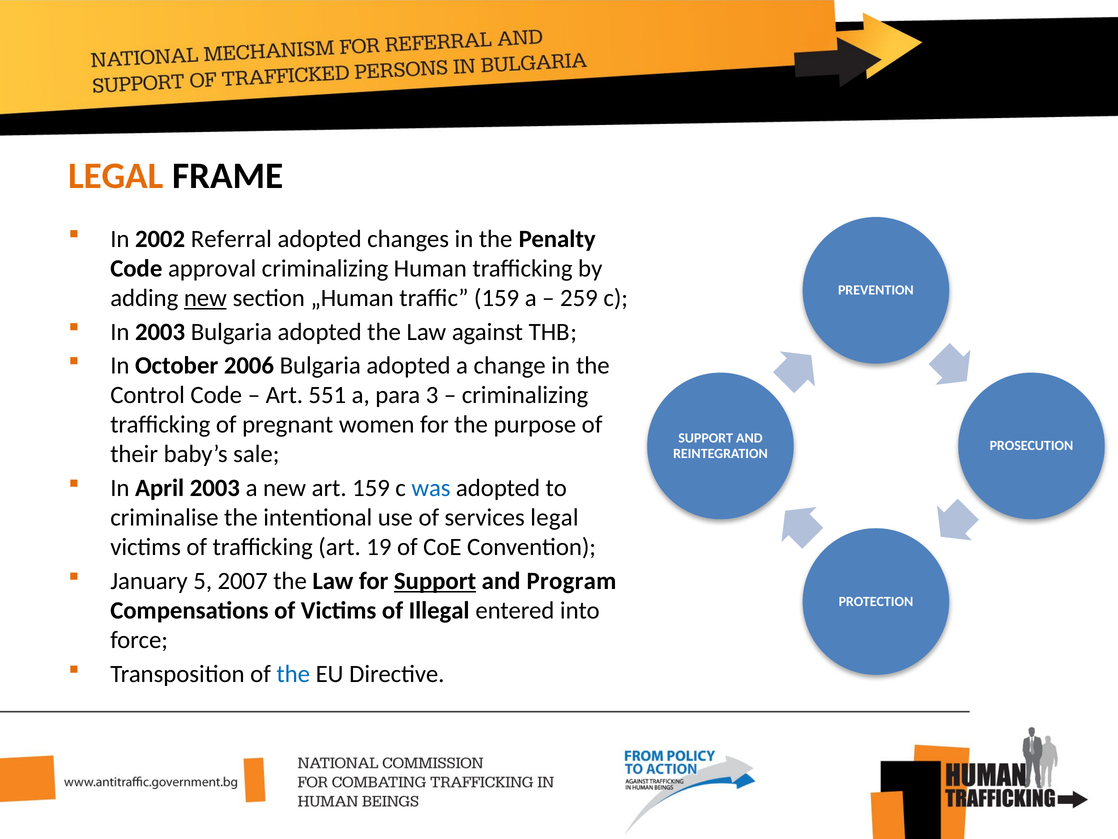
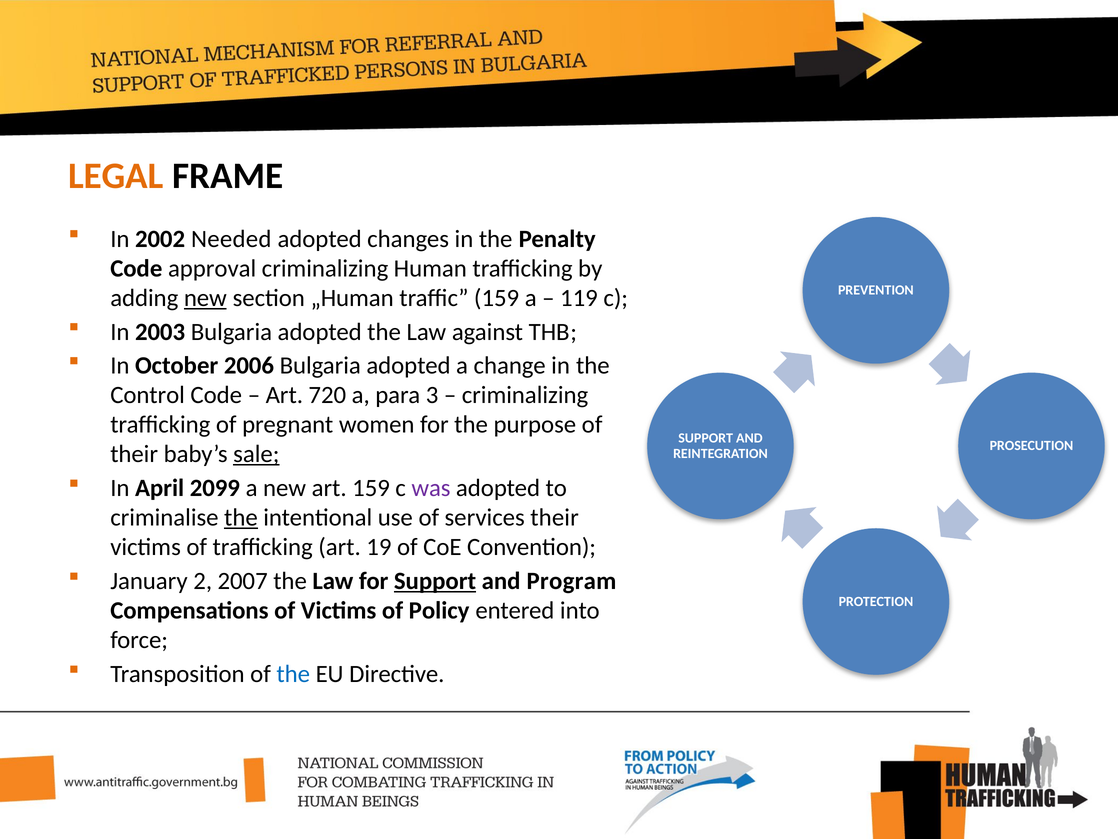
Referral: Referral -> Needed
259: 259 -> 119
551: 551 -> 720
sale underline: none -> present
April 2003: 2003 -> 2099
was colour: blue -> purple
the at (241, 517) underline: none -> present
services legal: legal -> their
5: 5 -> 2
Illegal: Illegal -> Policy
